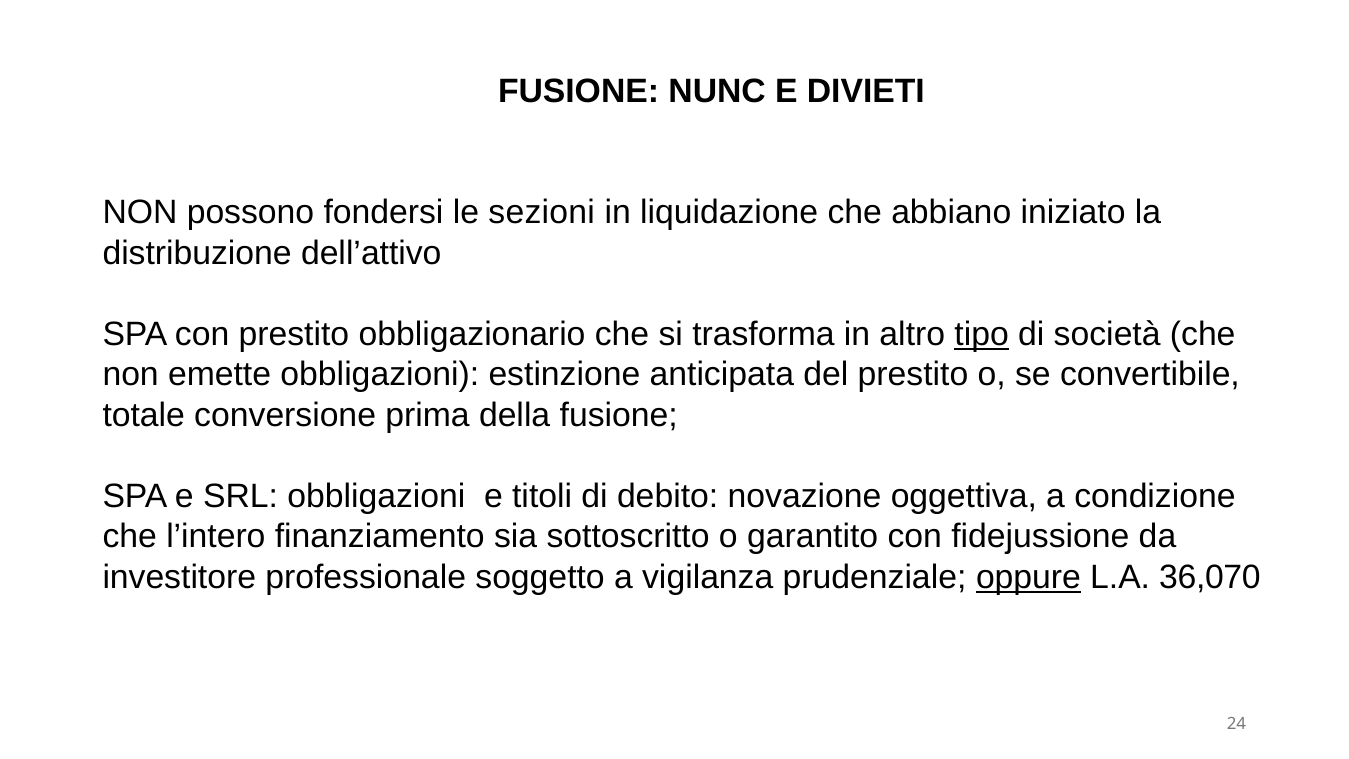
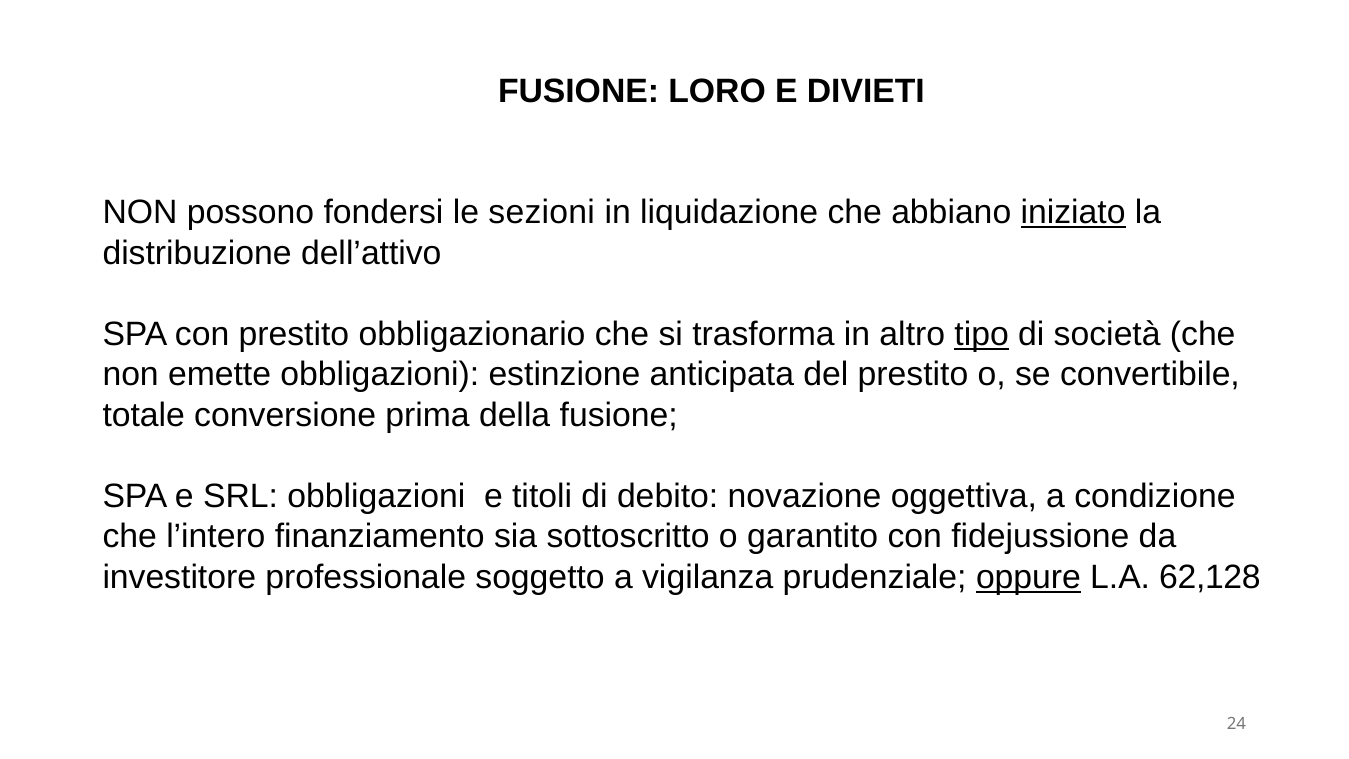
NUNC: NUNC -> LORO
iniziato underline: none -> present
36,070: 36,070 -> 62,128
